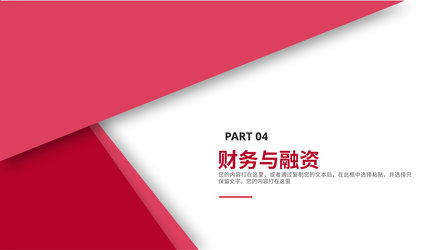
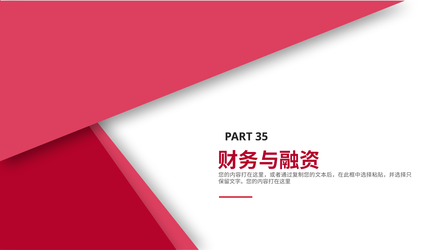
04: 04 -> 35
